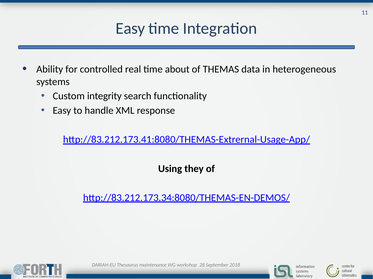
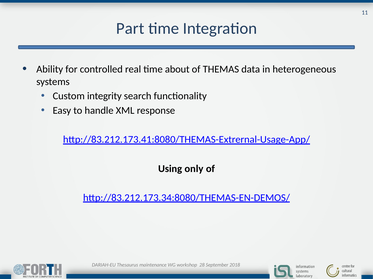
Easy at (130, 28): Easy -> Part
they: they -> only
